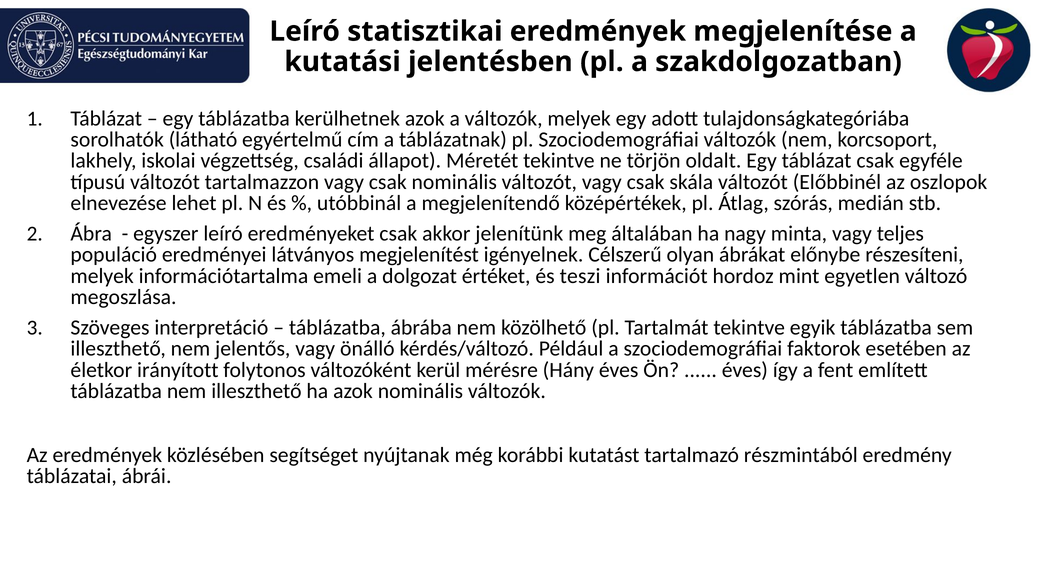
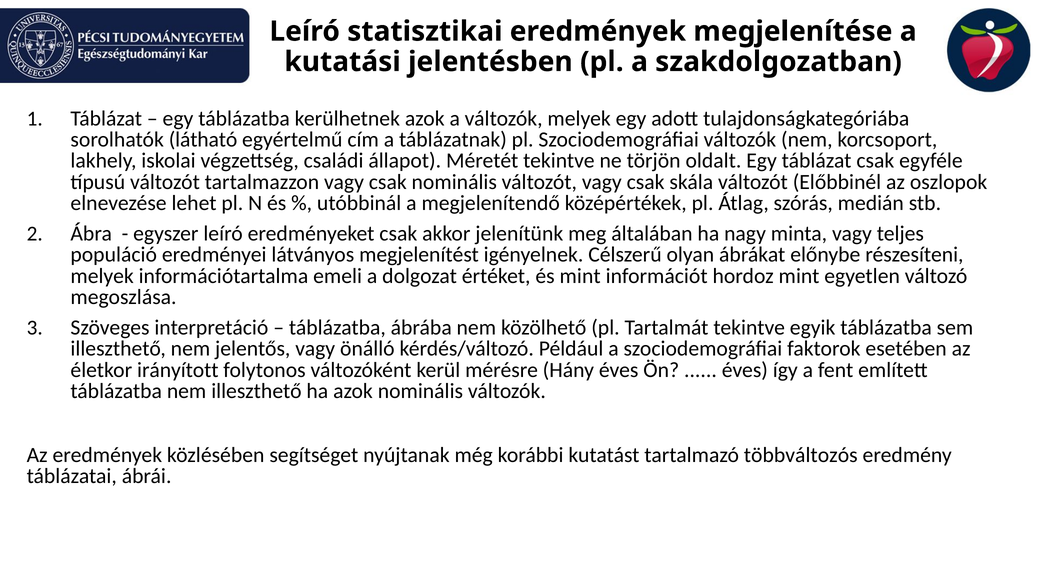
és teszi: teszi -> mint
részmintából: részmintából -> többváltozós
